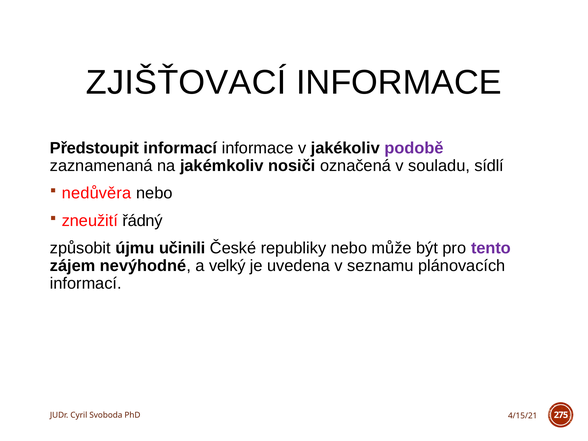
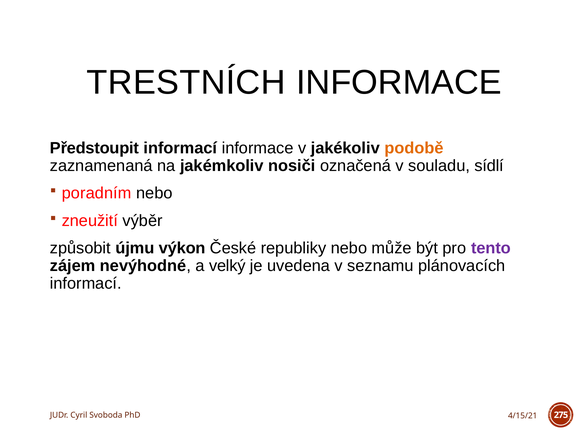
ZJIŠŤOVACÍ: ZJIŠŤOVACÍ -> TRESTNÍCH
podobě colour: purple -> orange
nedůvěra: nedůvěra -> poradním
řádný: řádný -> výběr
učinili: učinili -> výkon
